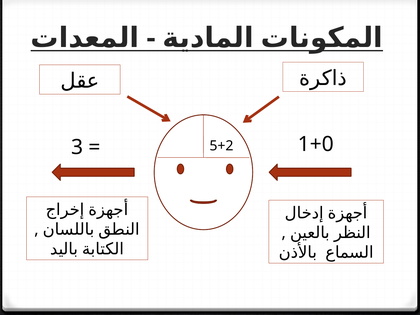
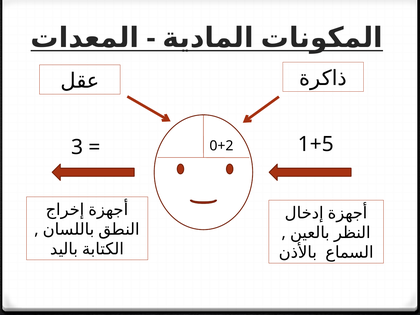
1+0: 1+0 -> 1+5
5+2: 5+2 -> 0+2
